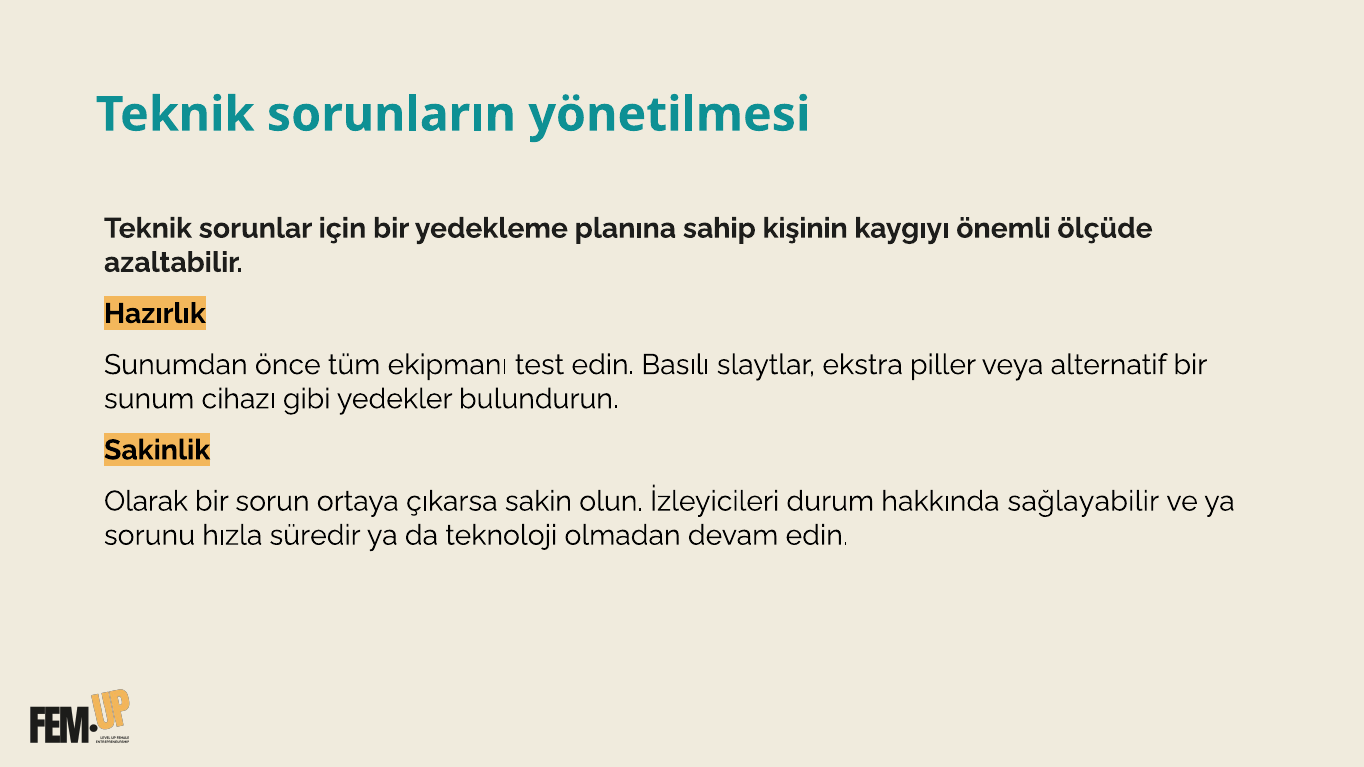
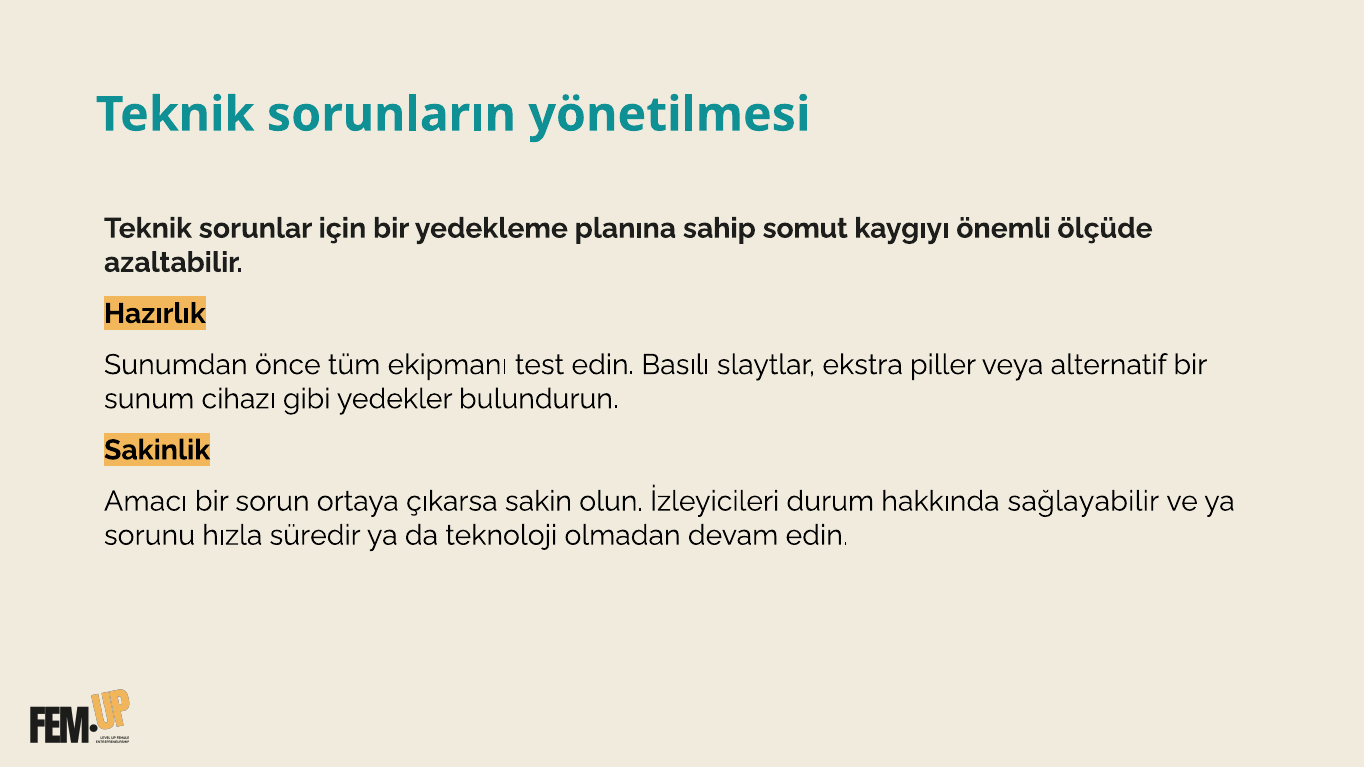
kişinin: kişinin -> somut
Olarak: Olarak -> Amacı
